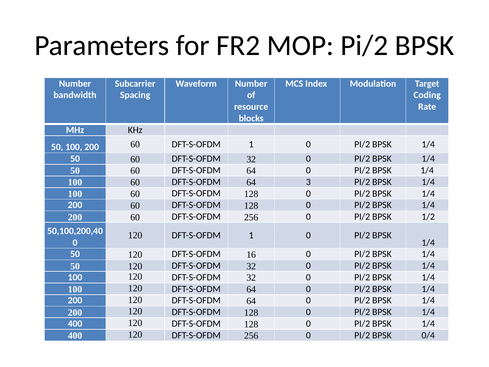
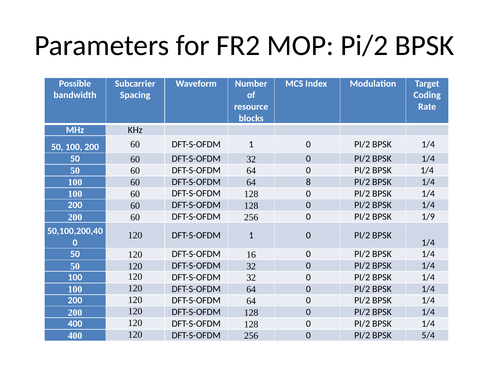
Number at (75, 84): Number -> Possible
3: 3 -> 8
1/2: 1/2 -> 1/9
0/4: 0/4 -> 5/4
